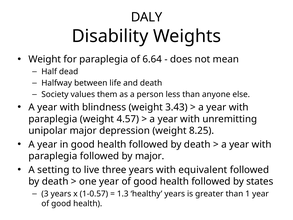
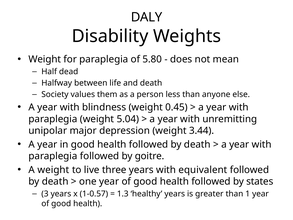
6.64: 6.64 -> 5.80
3.43: 3.43 -> 0.45
4.57: 4.57 -> 5.04
8.25: 8.25 -> 3.44
by major: major -> goitre
A setting: setting -> weight
